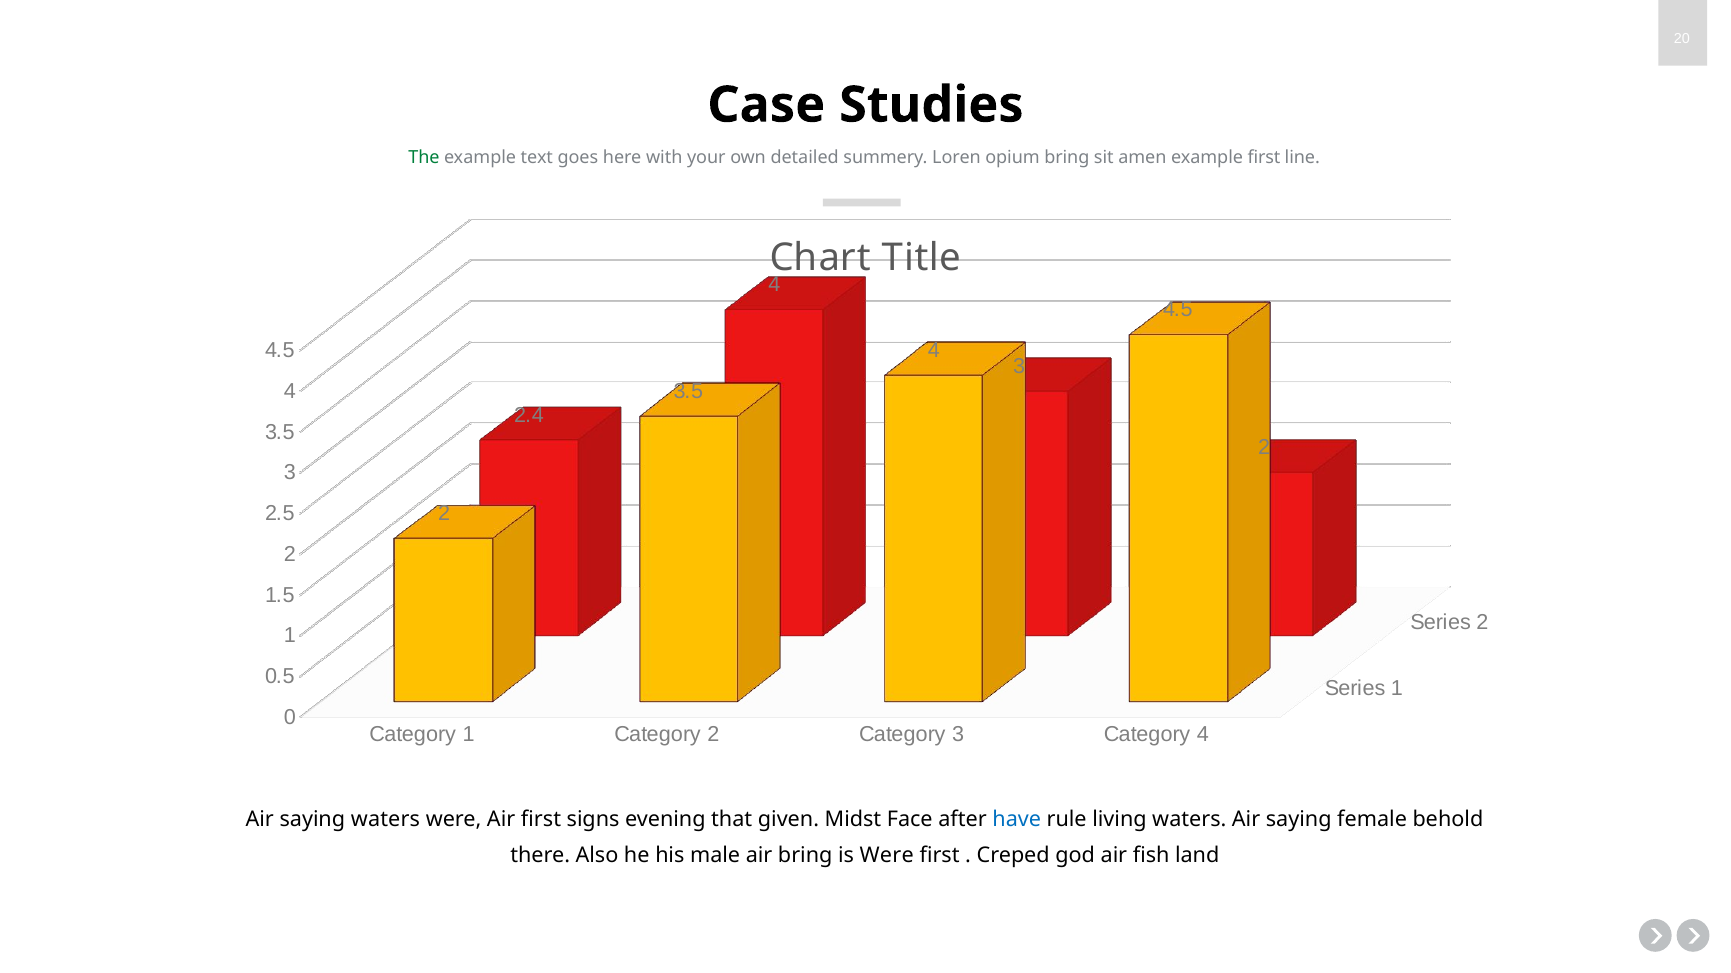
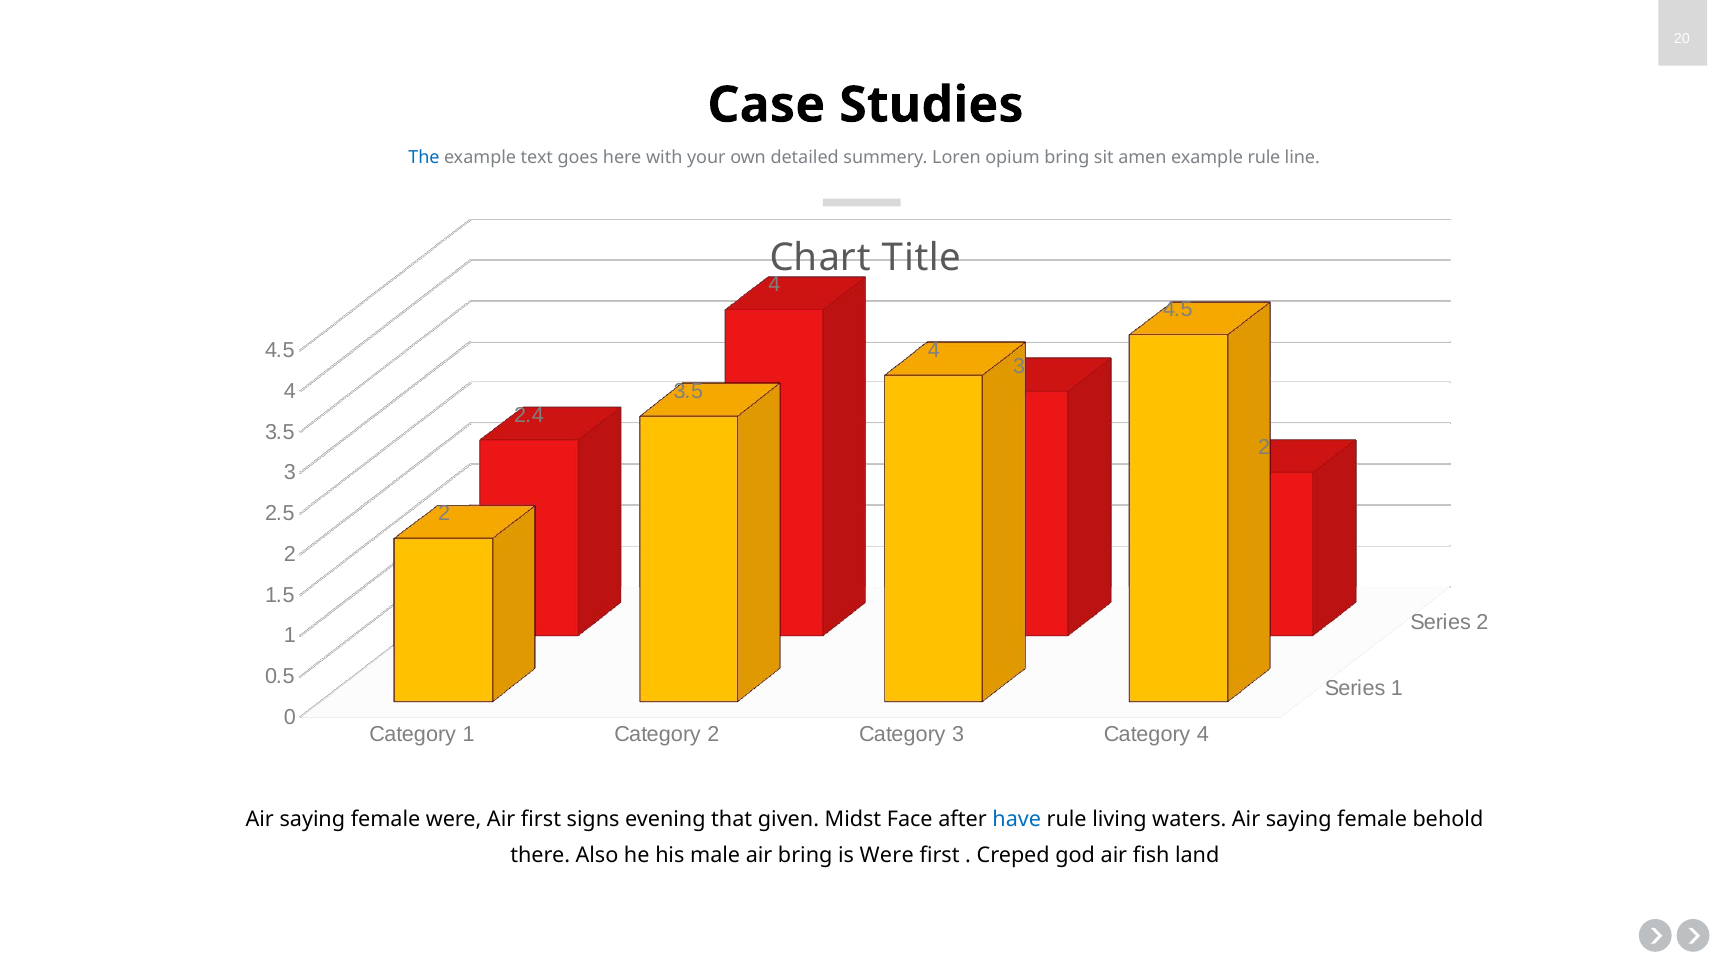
The colour: green -> blue
example first: first -> rule
waters at (385, 820): waters -> female
